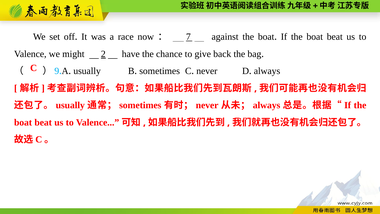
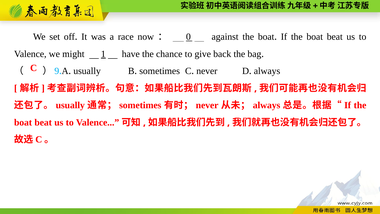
7: 7 -> 0
2: 2 -> 1
